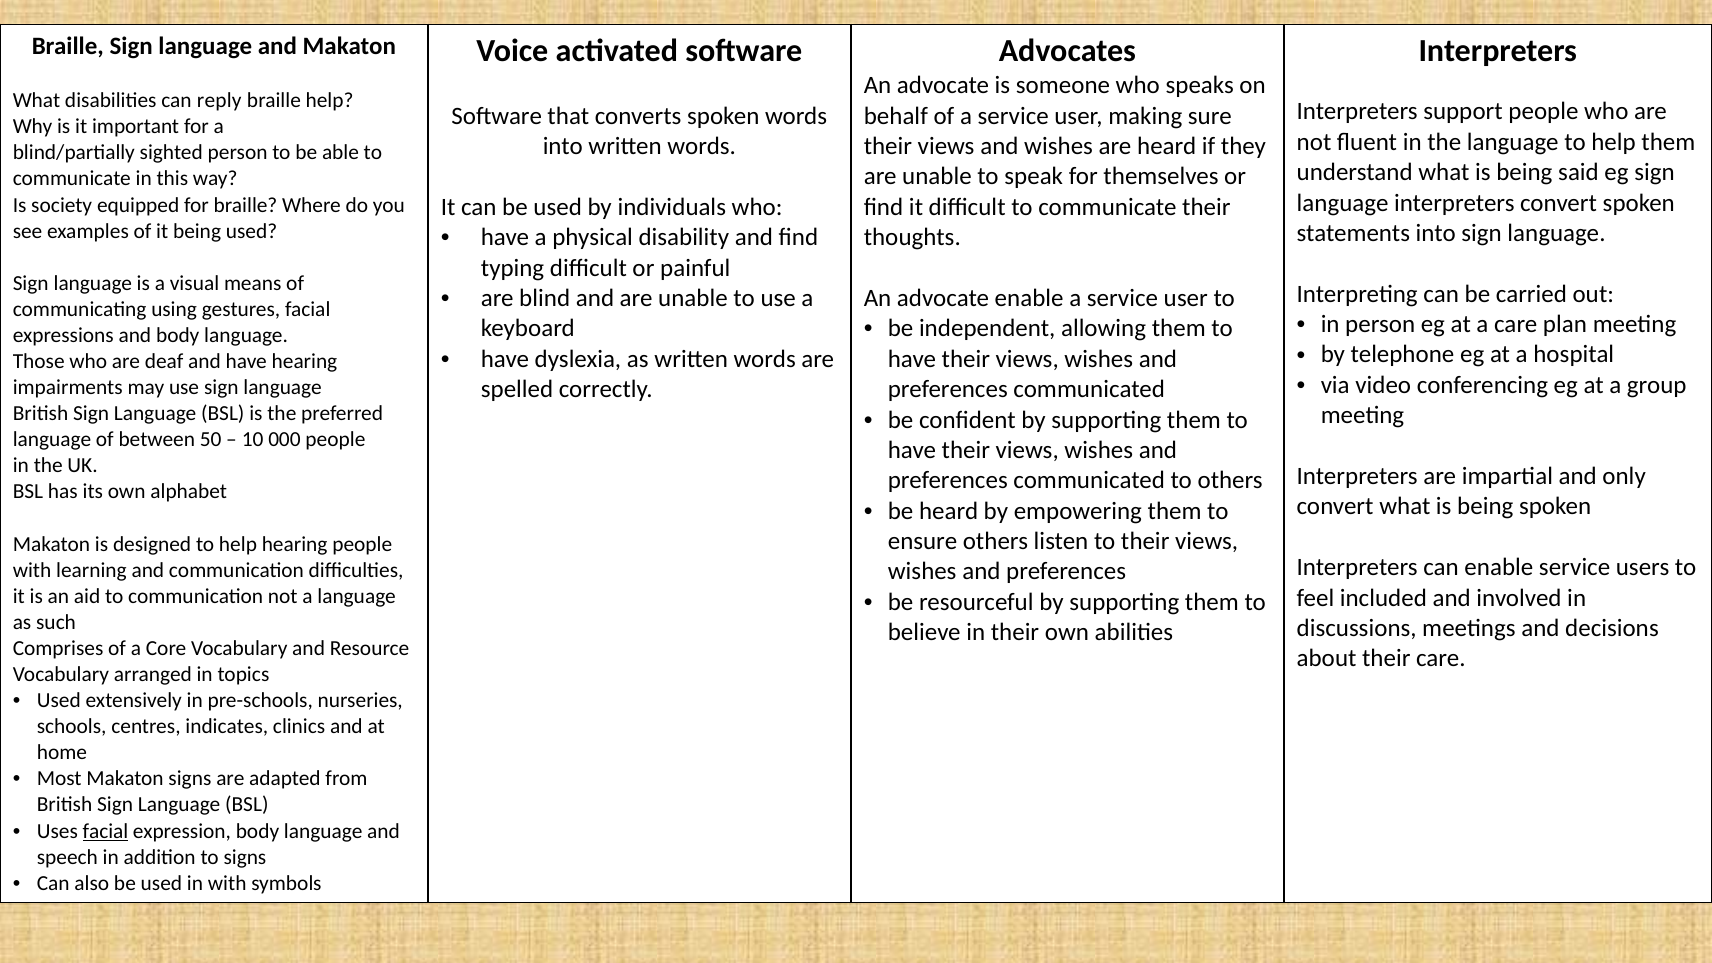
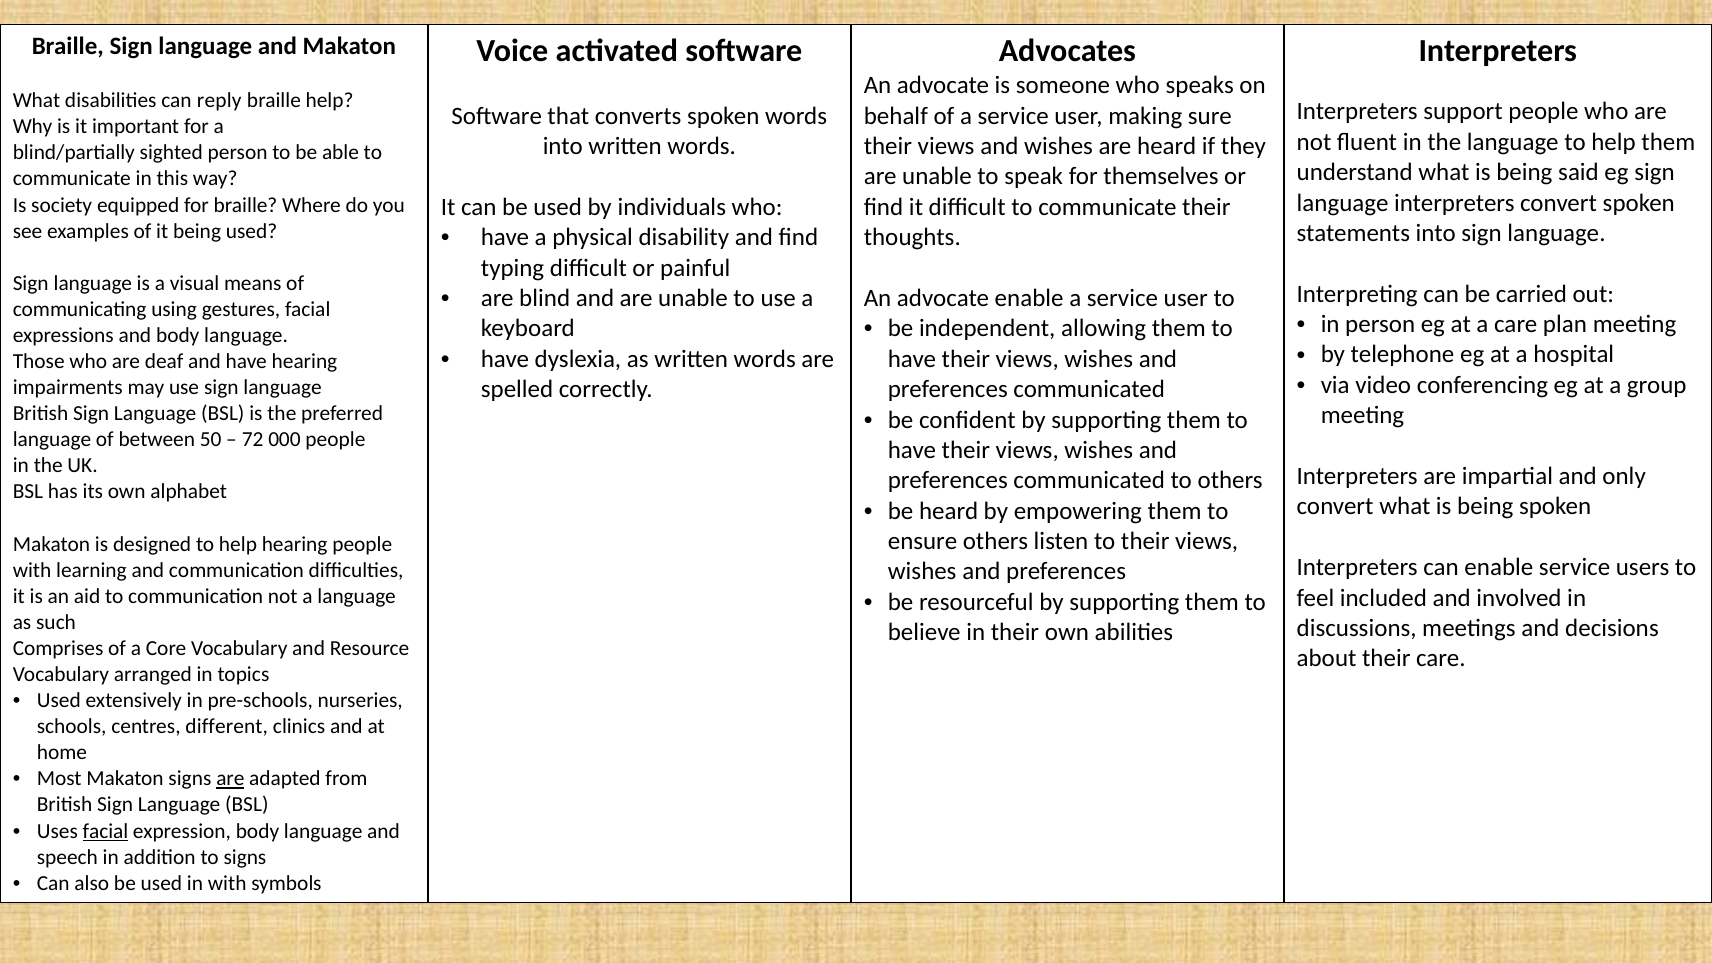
10: 10 -> 72
indicates: indicates -> different
are at (230, 779) underline: none -> present
